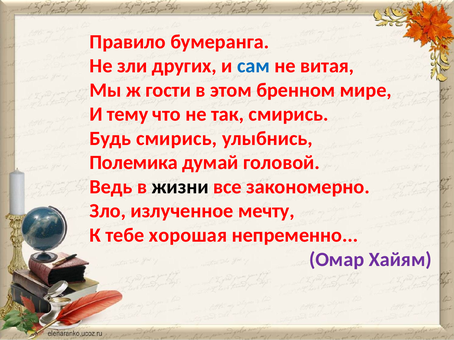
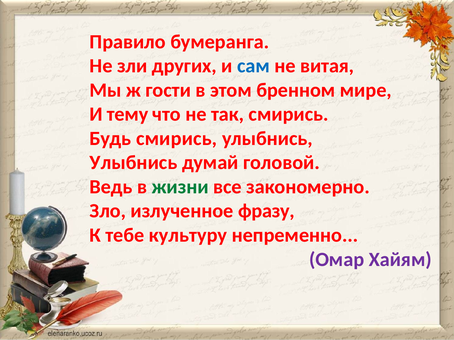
Полемика at (134, 163): Полемика -> Улыбнись
жизни colour: black -> green
мечту: мечту -> фразу
хорошая: хорошая -> культуру
